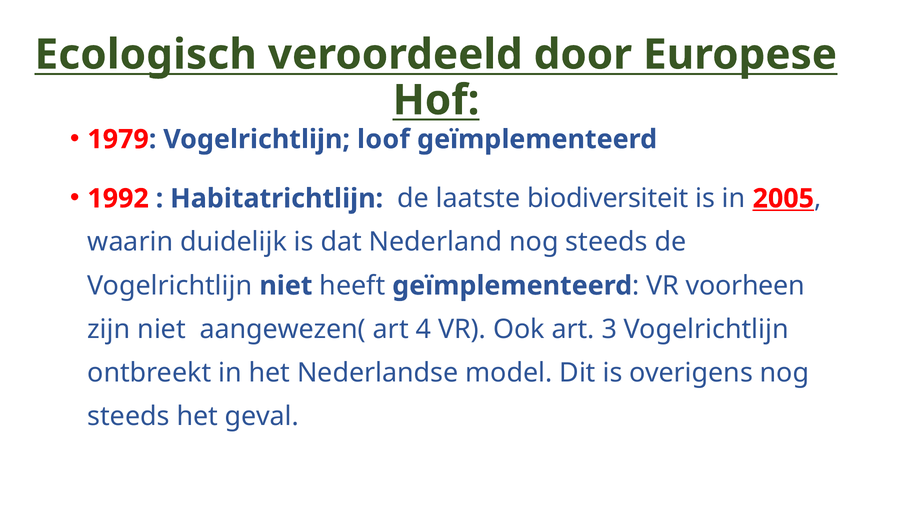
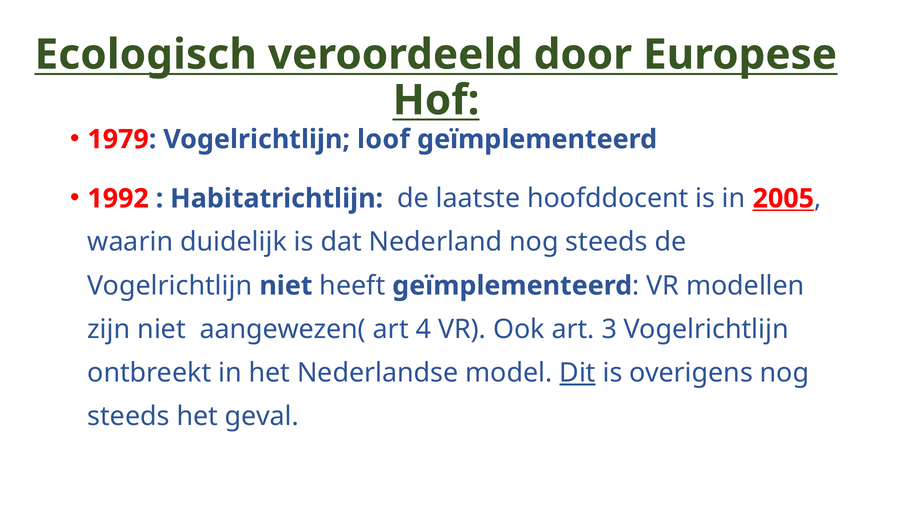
biodiversiteit: biodiversiteit -> hoofddocent
voorheen: voorheen -> modellen
Dit underline: none -> present
